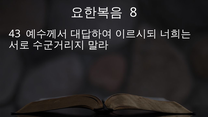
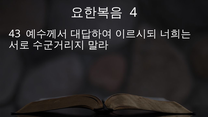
8: 8 -> 4
